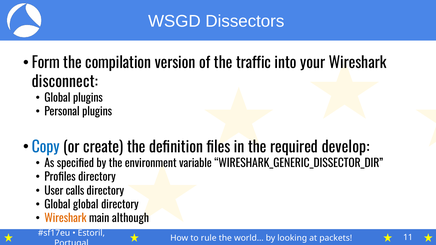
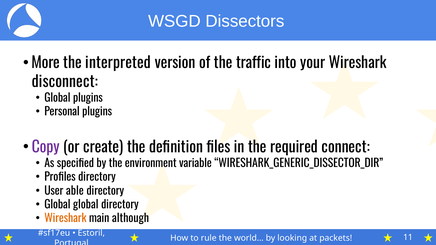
Form: Form -> More
compilation: compilation -> interpreted
Copy colour: blue -> purple
develop: develop -> connect
calls: calls -> able
